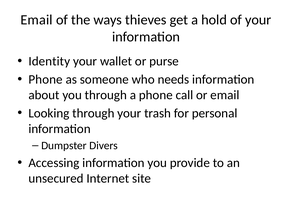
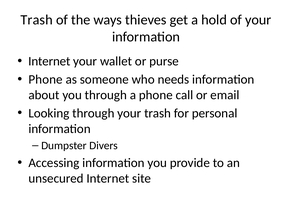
Email at (37, 20): Email -> Trash
Identity at (49, 61): Identity -> Internet
